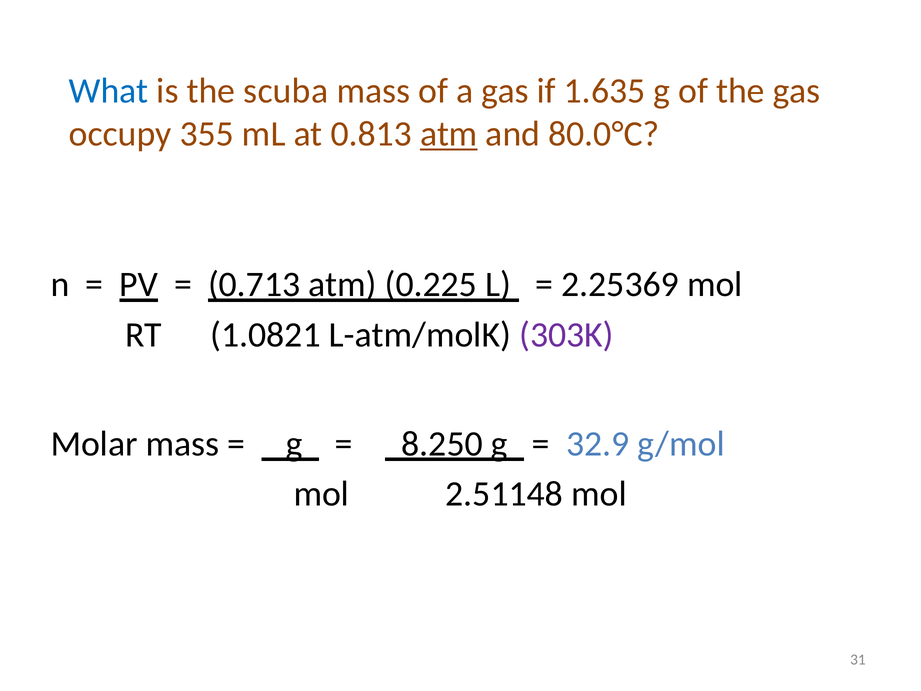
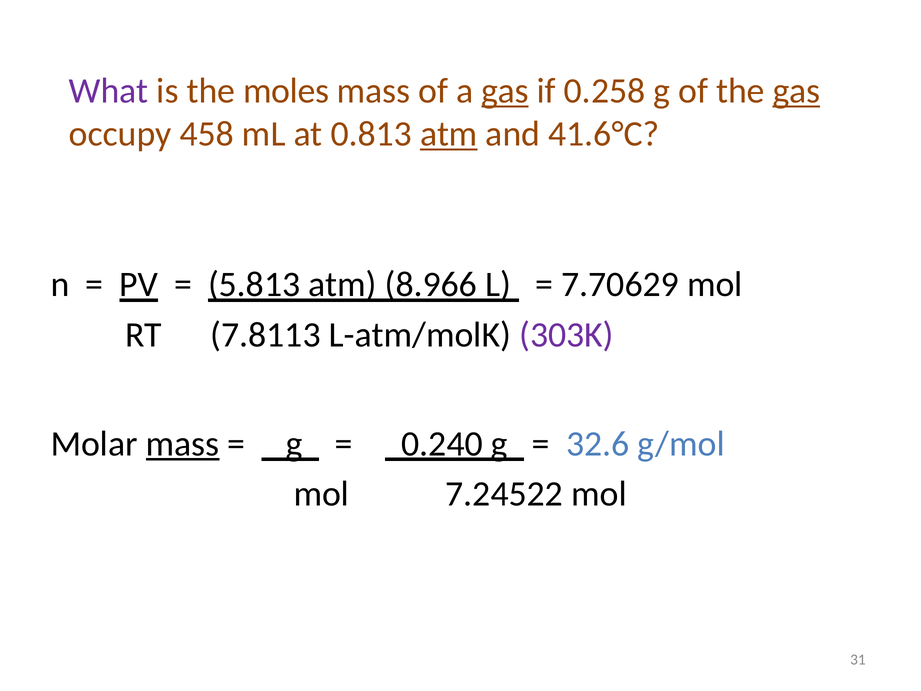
What colour: blue -> purple
scuba: scuba -> moles
gas at (505, 91) underline: none -> present
1.635: 1.635 -> 0.258
gas at (797, 91) underline: none -> present
355: 355 -> 458
80.0°C: 80.0°C -> 41.6°C
0.713: 0.713 -> 5.813
0.225: 0.225 -> 8.966
2.25369: 2.25369 -> 7.70629
1.0821: 1.0821 -> 7.8113
mass at (183, 444) underline: none -> present
8.250: 8.250 -> 0.240
32.9: 32.9 -> 32.6
2.51148: 2.51148 -> 7.24522
